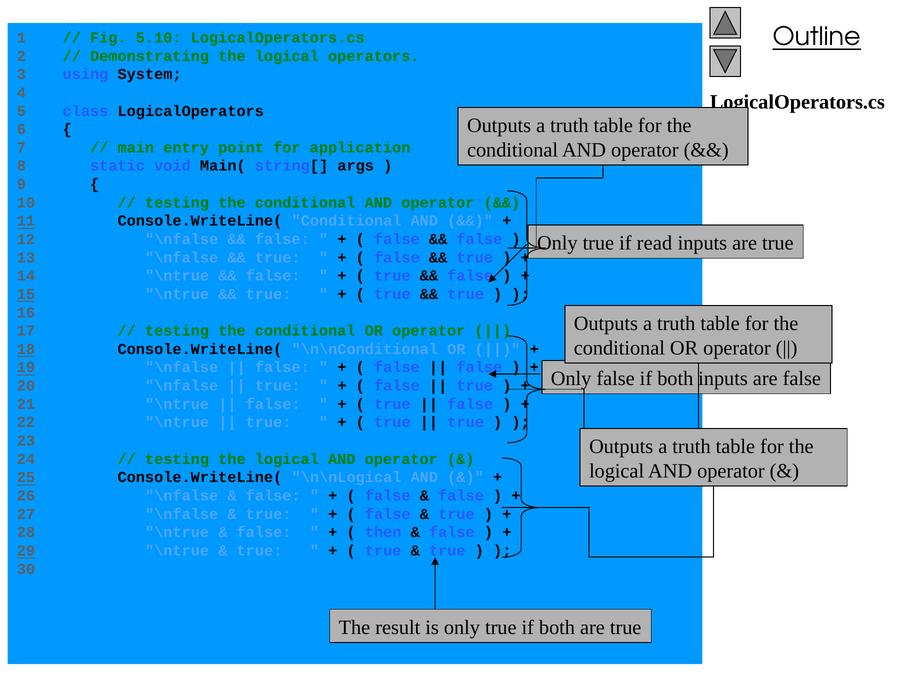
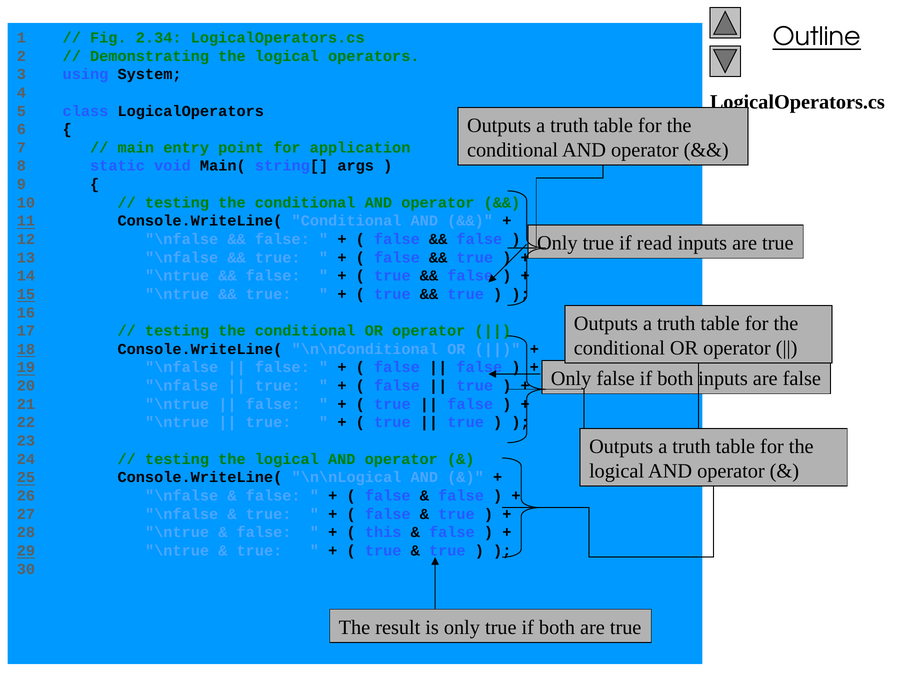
5.10: 5.10 -> 2.34
then: then -> this
